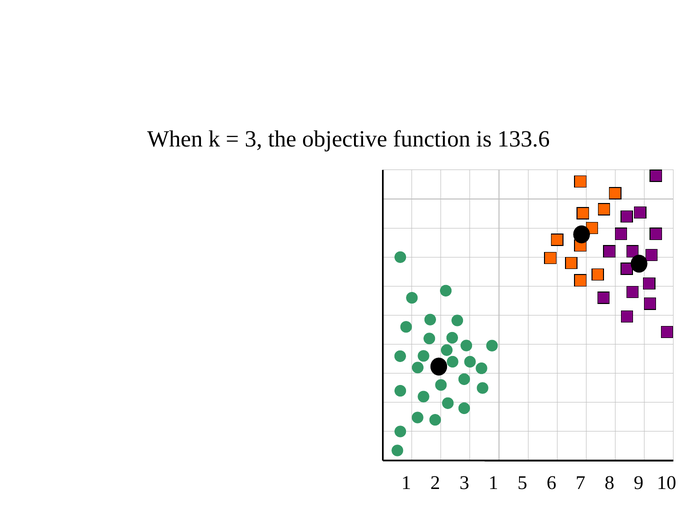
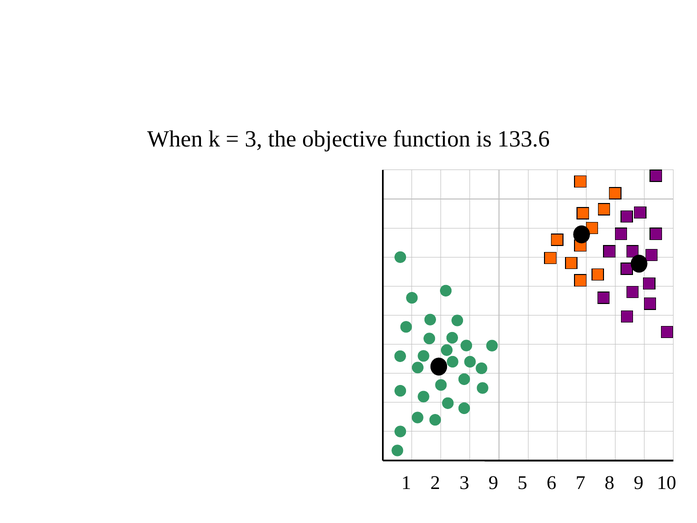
3 1: 1 -> 9
